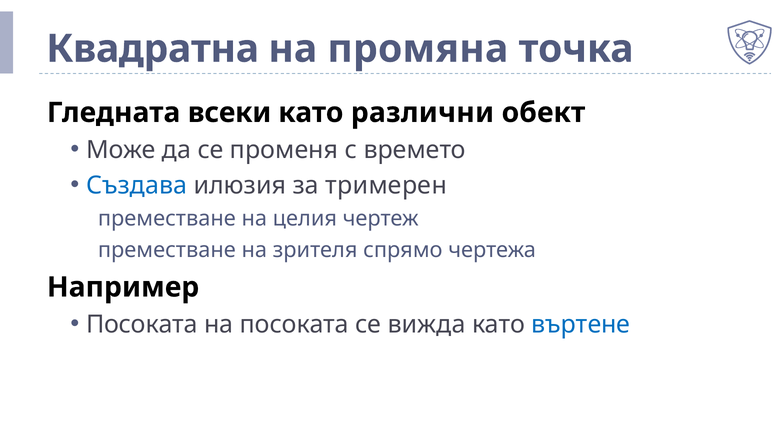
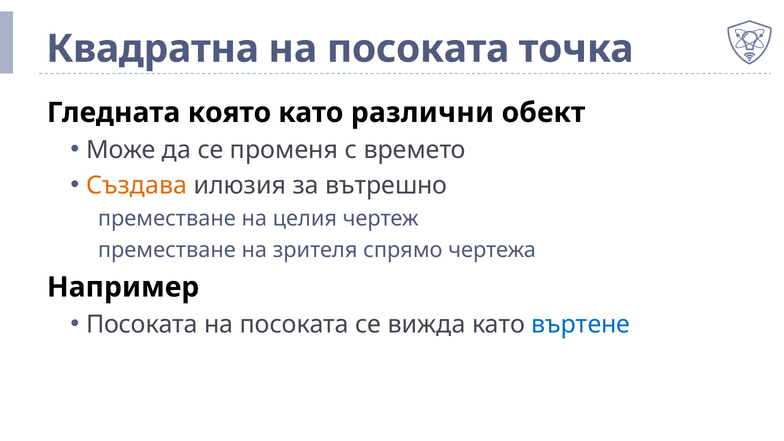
промяна at (418, 49): промяна -> посоката
всеки: всеки -> която
Създава colour: blue -> orange
тримерен: тримерен -> вътрешно
